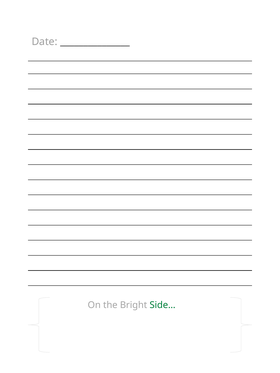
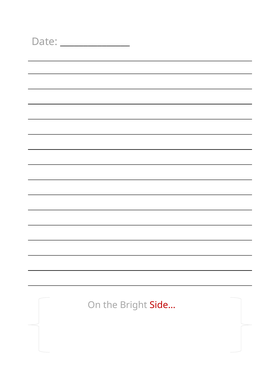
Side… colour: green -> red
